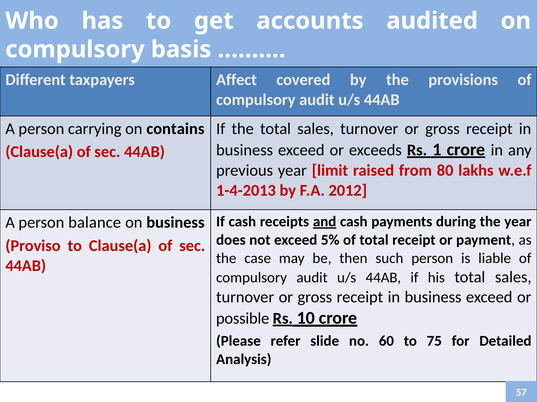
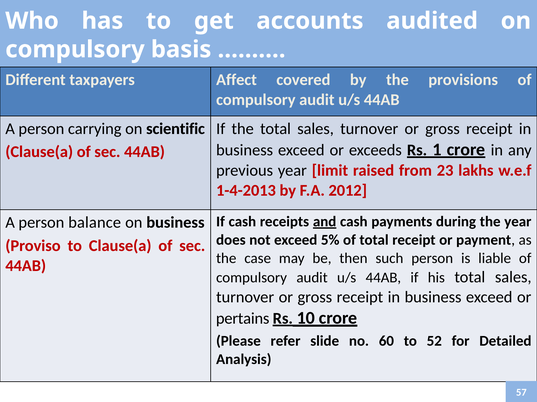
contains: contains -> scientific
80: 80 -> 23
possible: possible -> pertains
75: 75 -> 52
